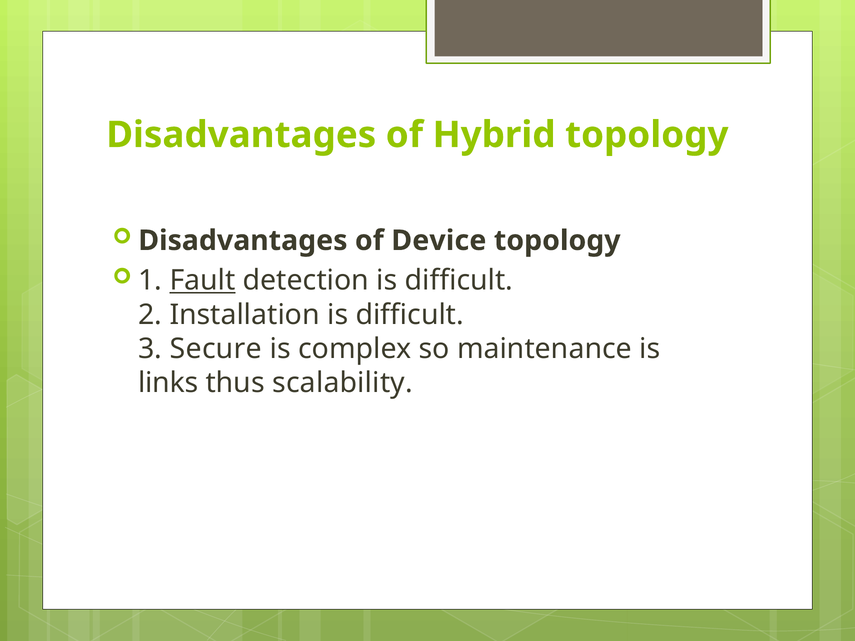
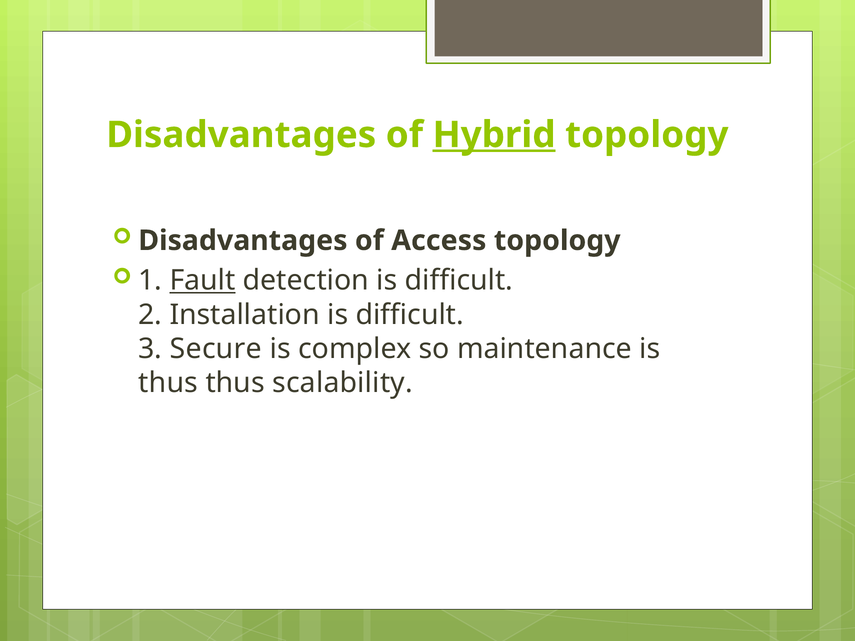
Hybrid underline: none -> present
Device: Device -> Access
links at (168, 383): links -> thus
